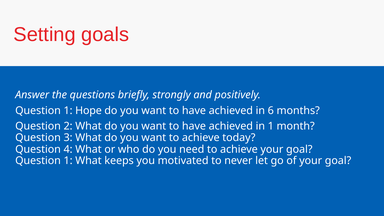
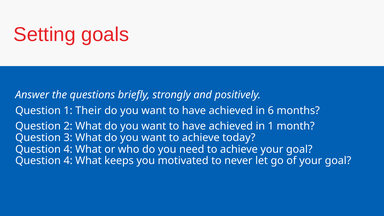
Hope: Hope -> Their
1 at (68, 161): 1 -> 4
